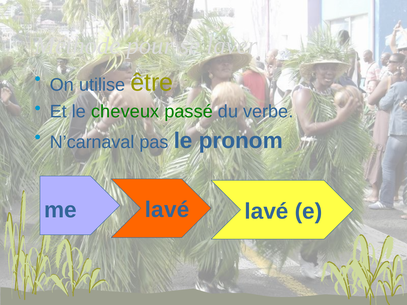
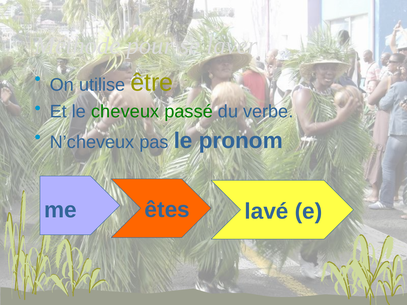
N’carnaval: N’carnaval -> N’cheveux
lavé at (167, 210): lavé -> êtes
